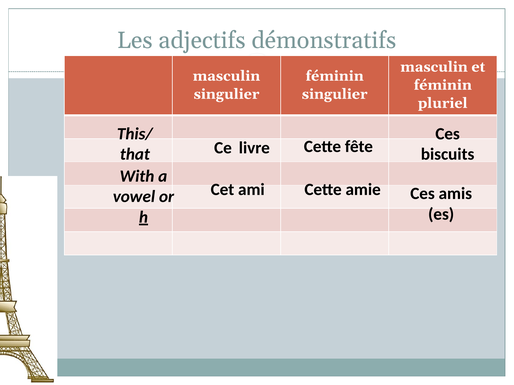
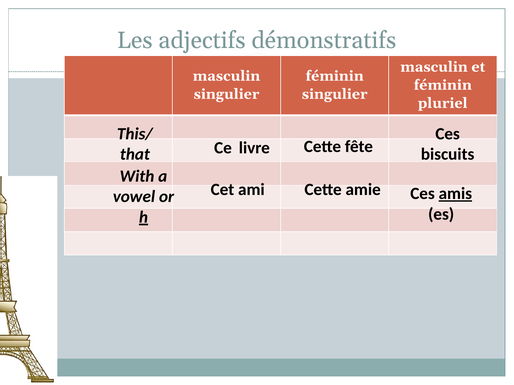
amis underline: none -> present
